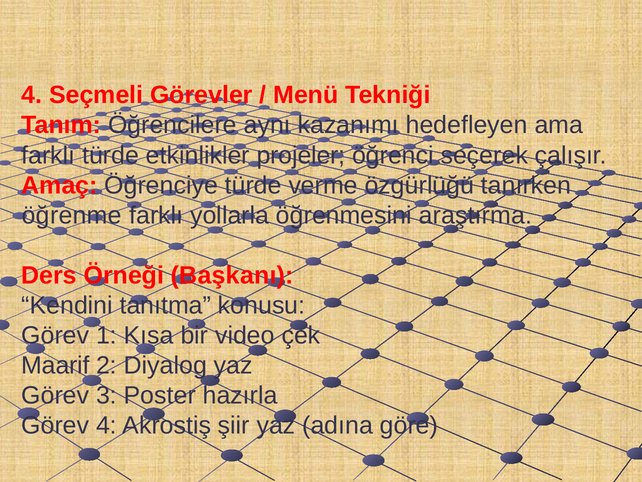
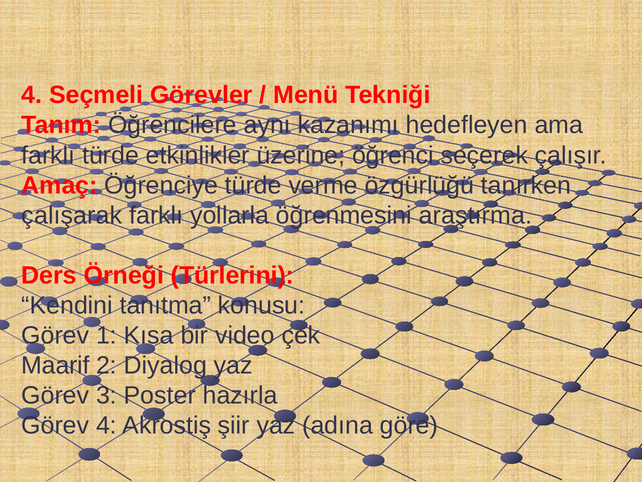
projeler: projeler -> üzerine
öğrenme: öğrenme -> çalışarak
Başkanı: Başkanı -> Türlerini
